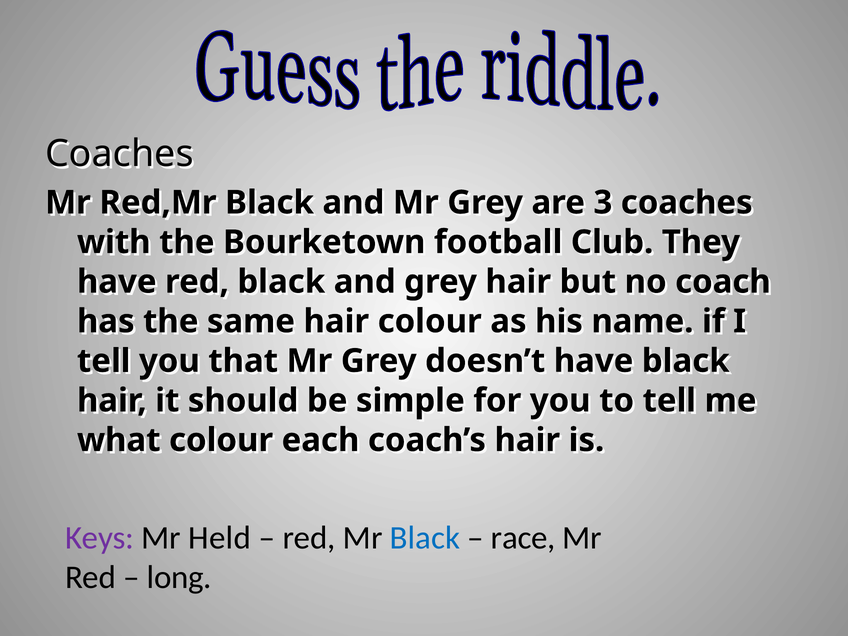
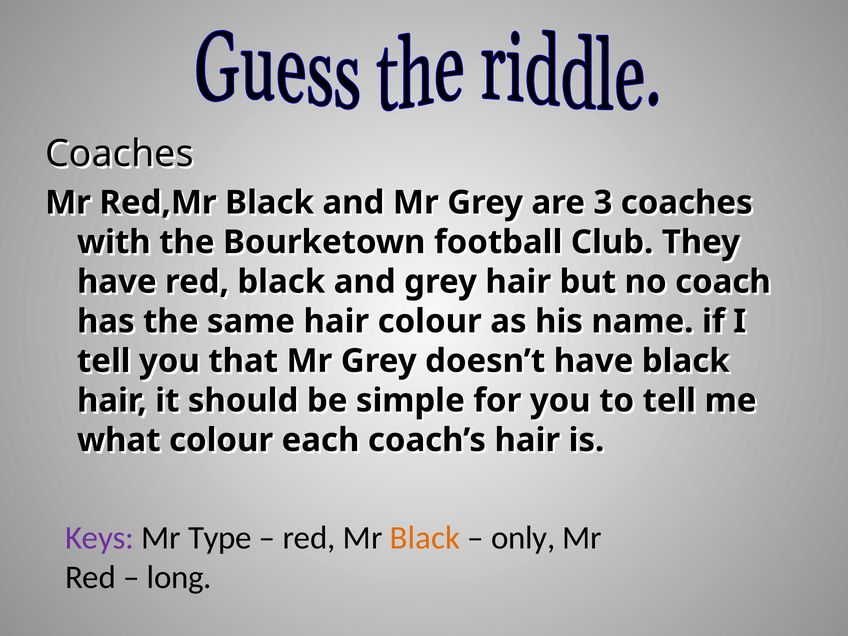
Held: Held -> Type
Black at (425, 538) colour: blue -> orange
race: race -> only
